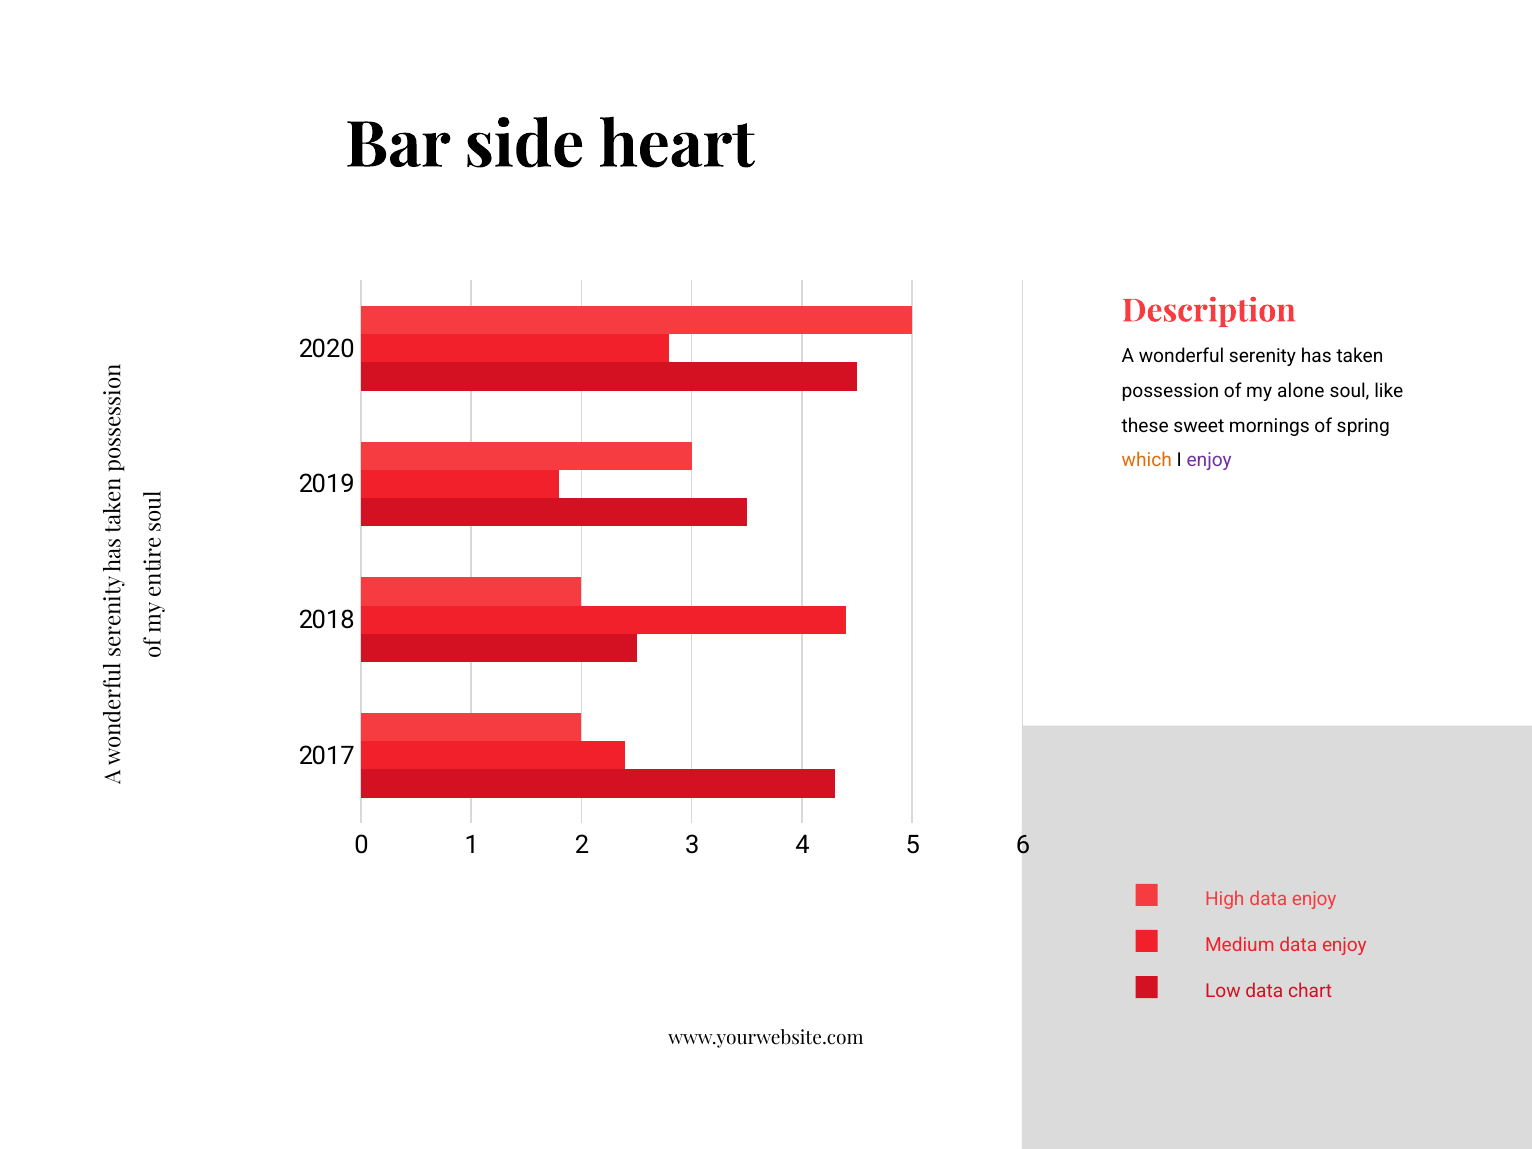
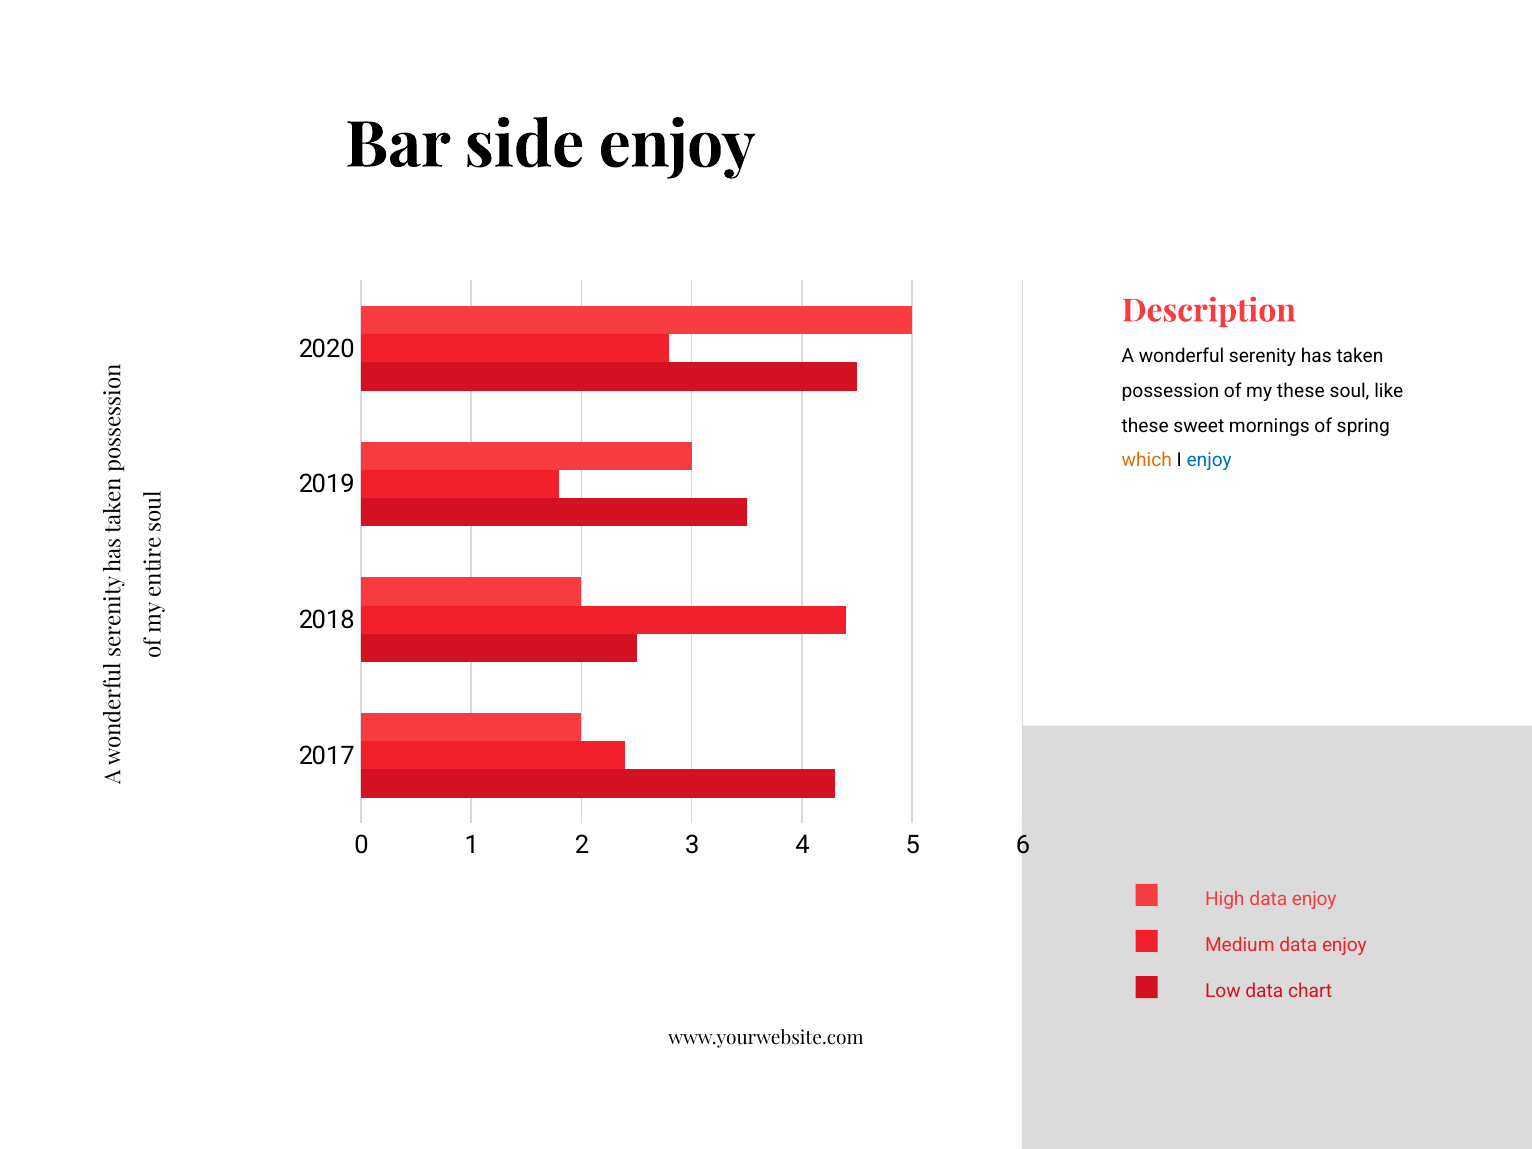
side heart: heart -> enjoy
my alone: alone -> these
enjoy at (1209, 460) colour: purple -> blue
